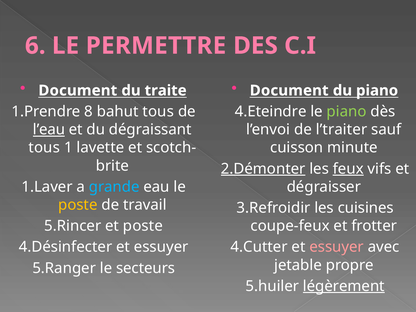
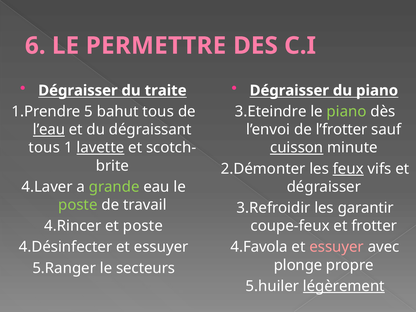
Document at (78, 91): Document -> Dégraisser
Document at (289, 91): Document -> Dégraisser
8: 8 -> 5
4.Eteindre: 4.Eteindre -> 3.Eteindre
l’traiter: l’traiter -> l’frotter
lavette underline: none -> present
cuisson underline: none -> present
2.Démonter underline: present -> none
1.Laver: 1.Laver -> 4.Laver
grande colour: light blue -> light green
poste at (78, 205) colour: yellow -> light green
cuisines: cuisines -> garantir
5.Rincer: 5.Rincer -> 4.Rincer
4.Cutter: 4.Cutter -> 4.Favola
jetable: jetable -> plonge
